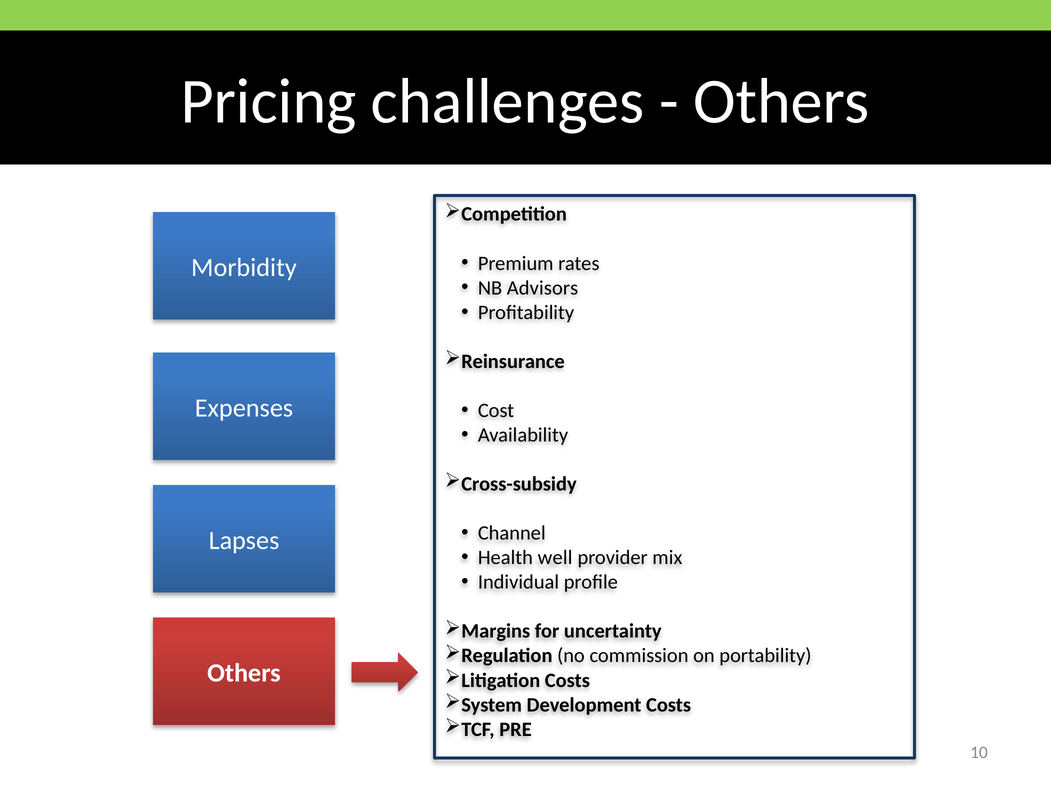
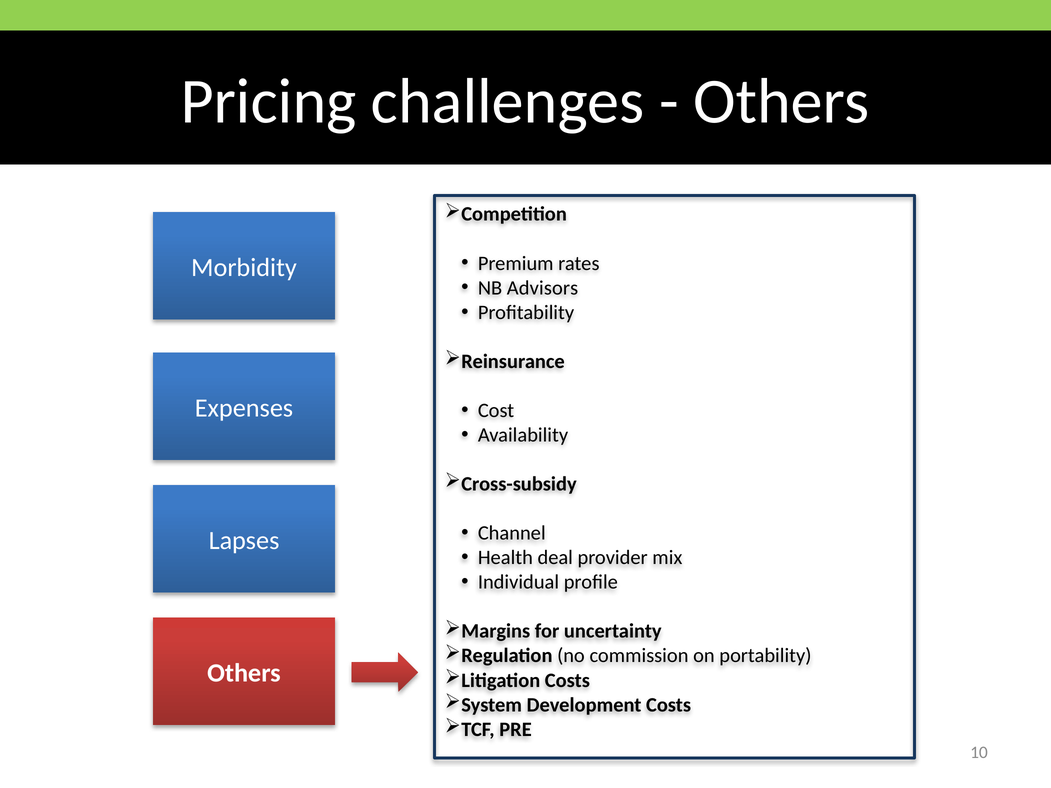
well: well -> deal
